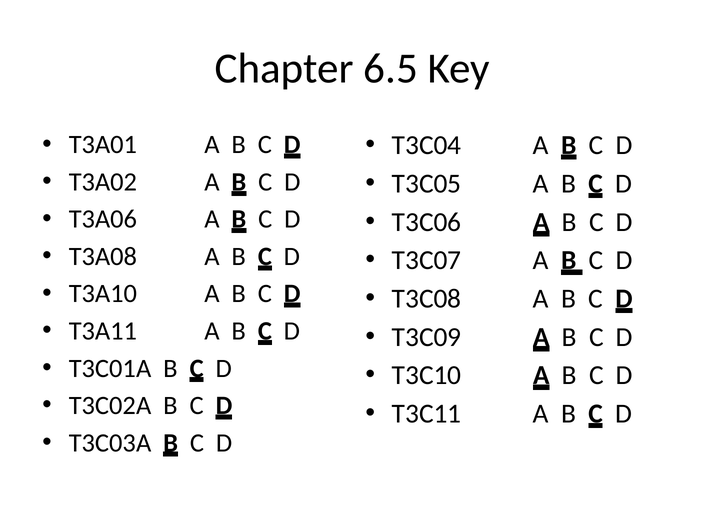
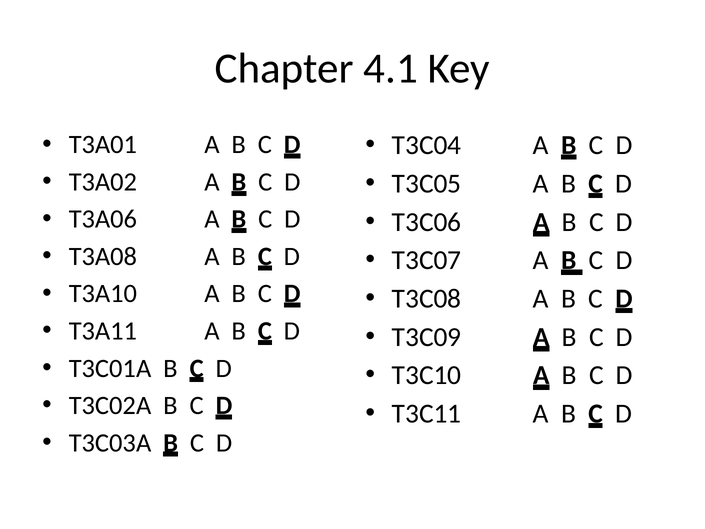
6.5: 6.5 -> 4.1
